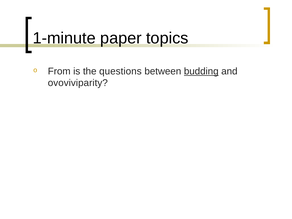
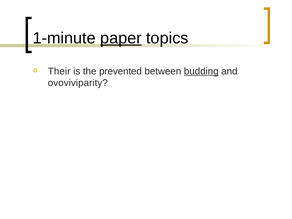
paper underline: none -> present
From: From -> Their
questions: questions -> prevented
